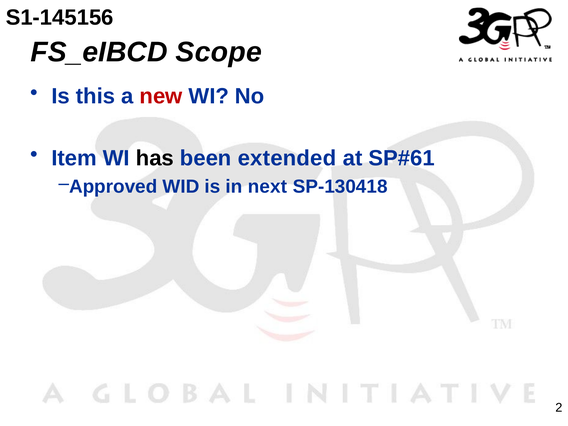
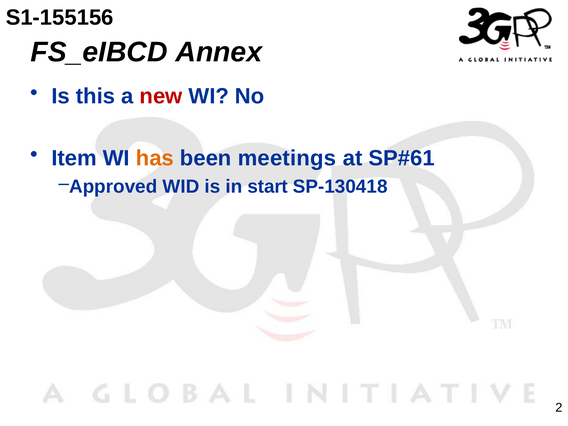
S1-145156: S1-145156 -> S1-155156
Scope: Scope -> Annex
has colour: black -> orange
extended: extended -> meetings
next: next -> start
